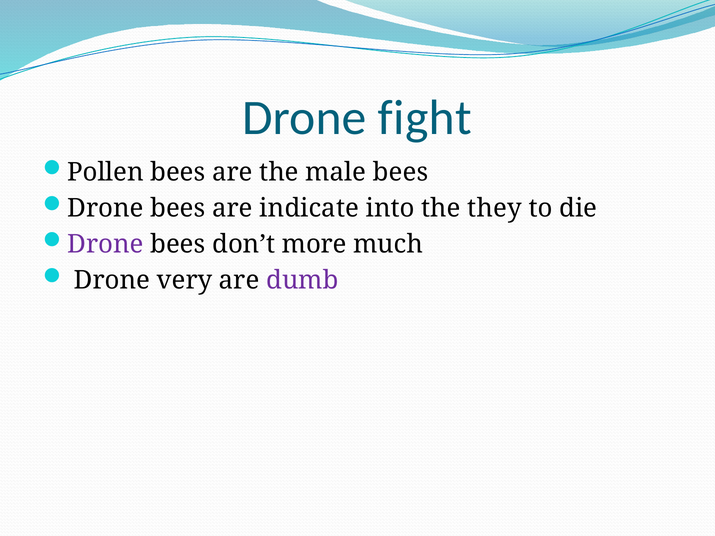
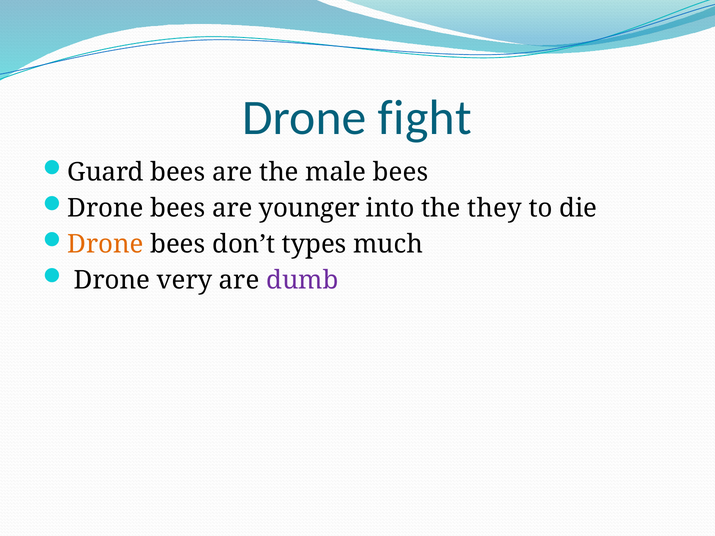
Pollen: Pollen -> Guard
indicate: indicate -> younger
Drone at (105, 244) colour: purple -> orange
more: more -> types
